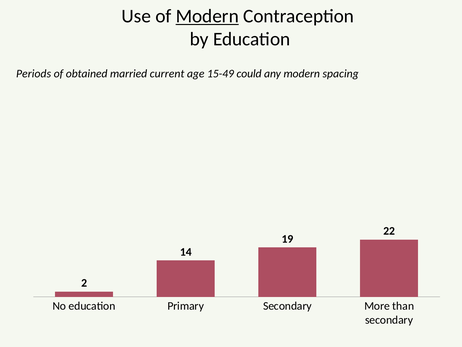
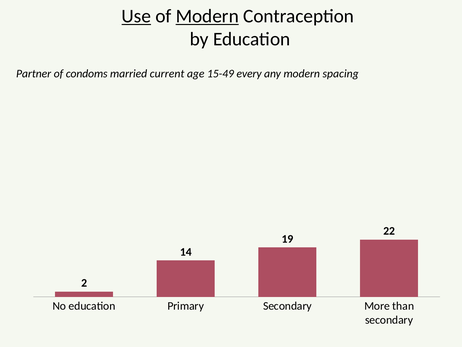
Use underline: none -> present
Periods: Periods -> Partner
obtained: obtained -> condoms
could: could -> every
